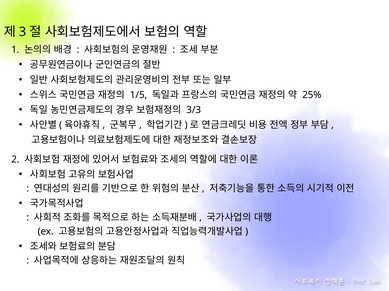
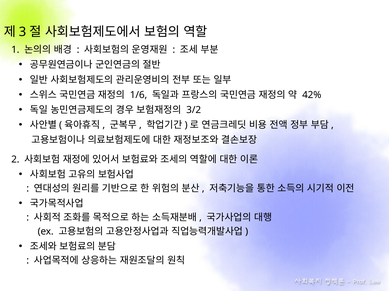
1/5: 1/5 -> 1/6
25%: 25% -> 42%
3/3: 3/3 -> 3/2
